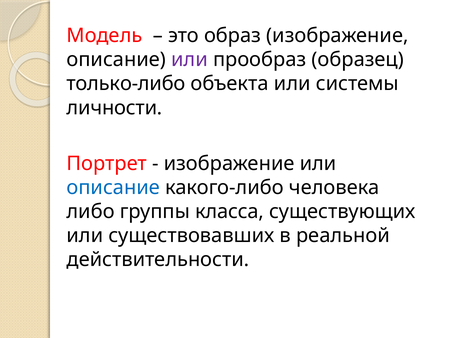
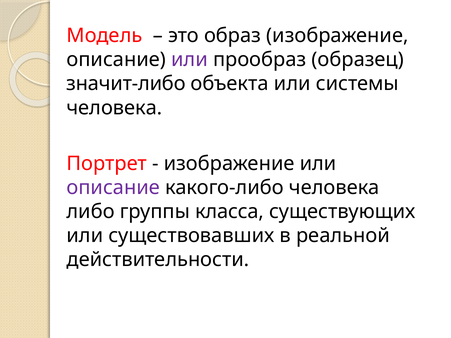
только-либо: только-либо -> значит-либо
личности at (114, 108): личности -> человека
описание at (113, 188) colour: blue -> purple
